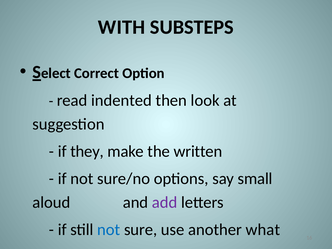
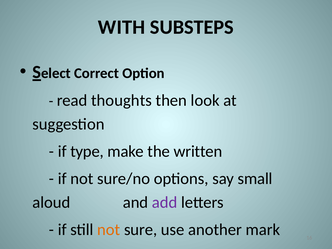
indented: indented -> thoughts
they: they -> type
not at (109, 230) colour: blue -> orange
what: what -> mark
